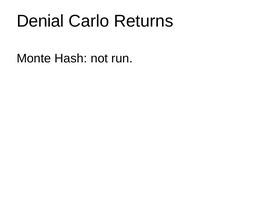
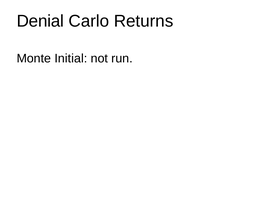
Hash: Hash -> Initial
